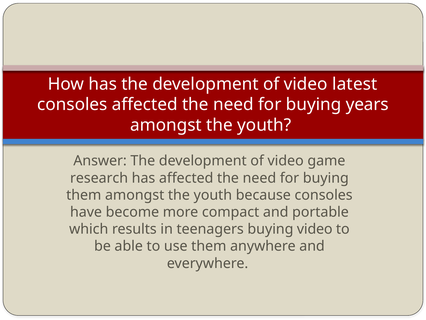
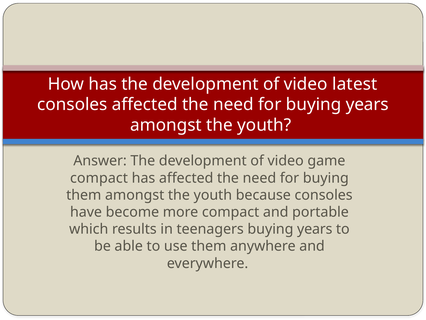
research at (99, 178): research -> compact
teenagers buying video: video -> years
